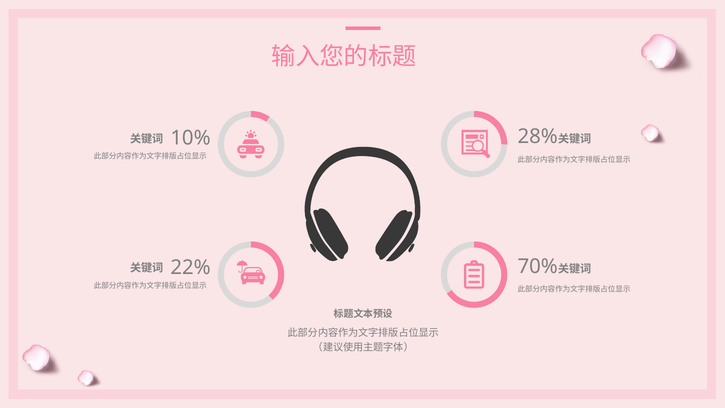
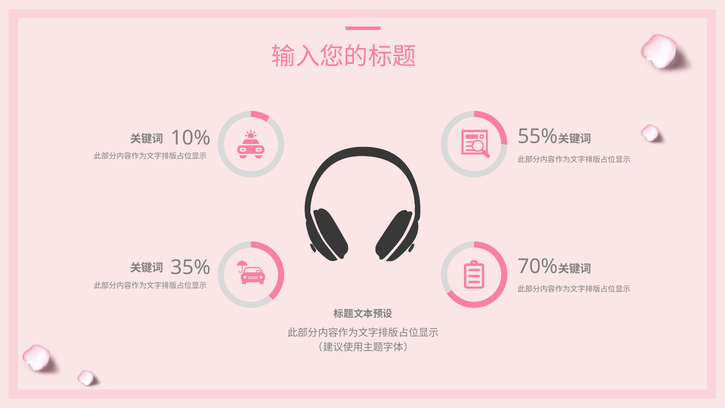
28%: 28% -> 55%
22%: 22% -> 35%
